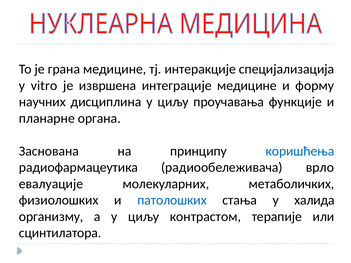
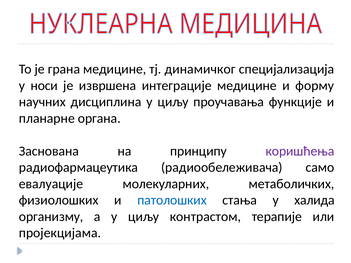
интеракције: интеракције -> динамичког
vitro: vitro -> носи
коришћења colour: blue -> purple
врло: врло -> само
сцинтилатора: сцинтилатора -> пројекцијама
